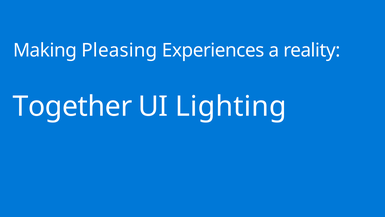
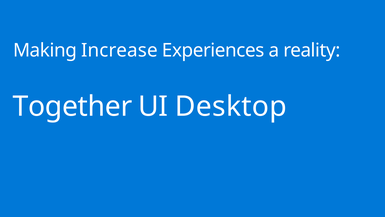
Pleasing: Pleasing -> Increase
Lighting: Lighting -> Desktop
